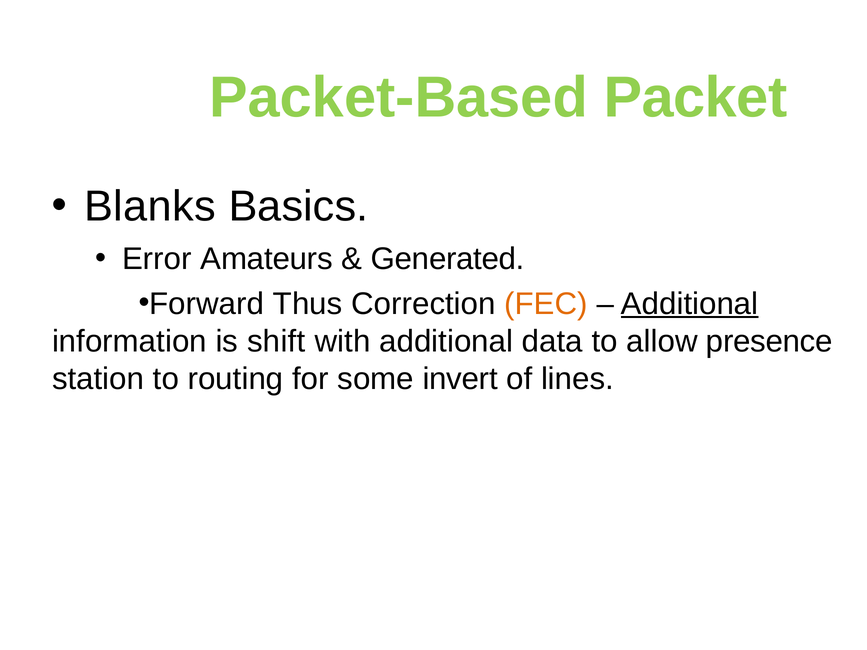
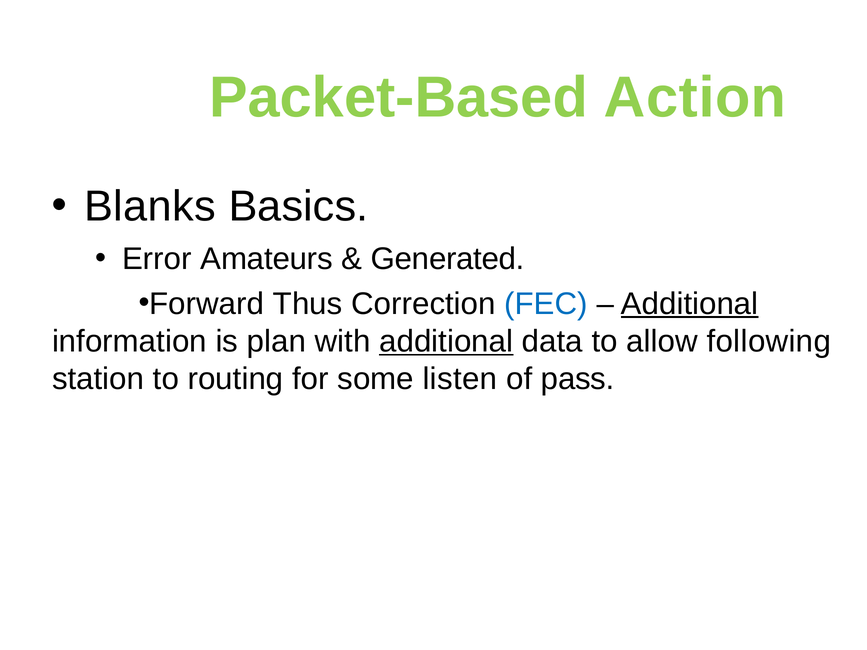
Packet: Packet -> Action
FEC colour: orange -> blue
shift: shift -> plan
additional at (446, 341) underline: none -> present
presence: presence -> following
invert: invert -> listen
lines: lines -> pass
